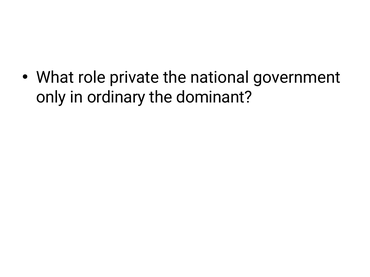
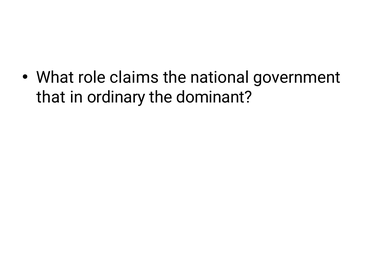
private: private -> claims
only: only -> that
